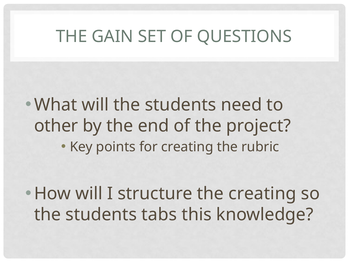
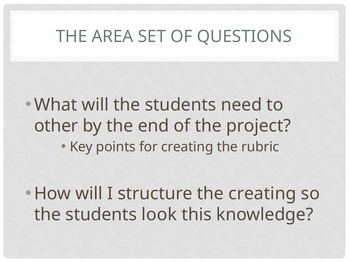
GAIN: GAIN -> AREA
tabs: tabs -> look
